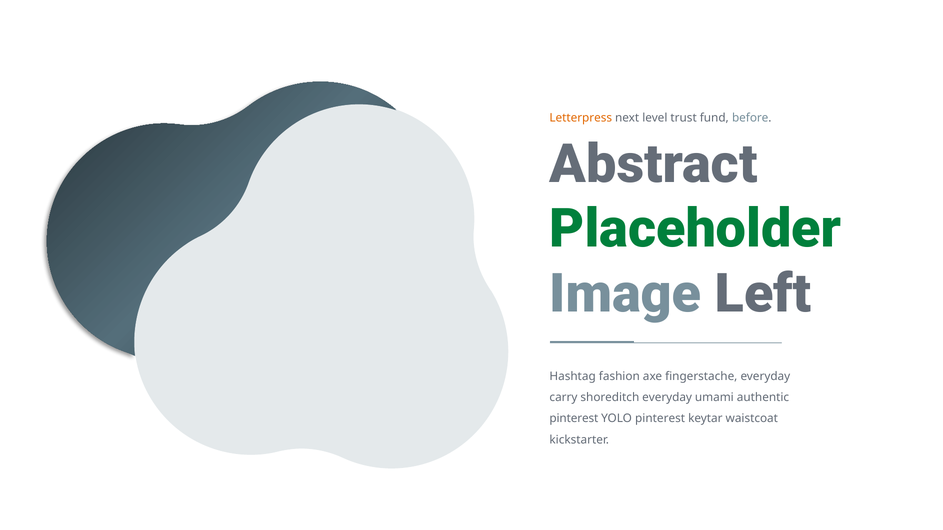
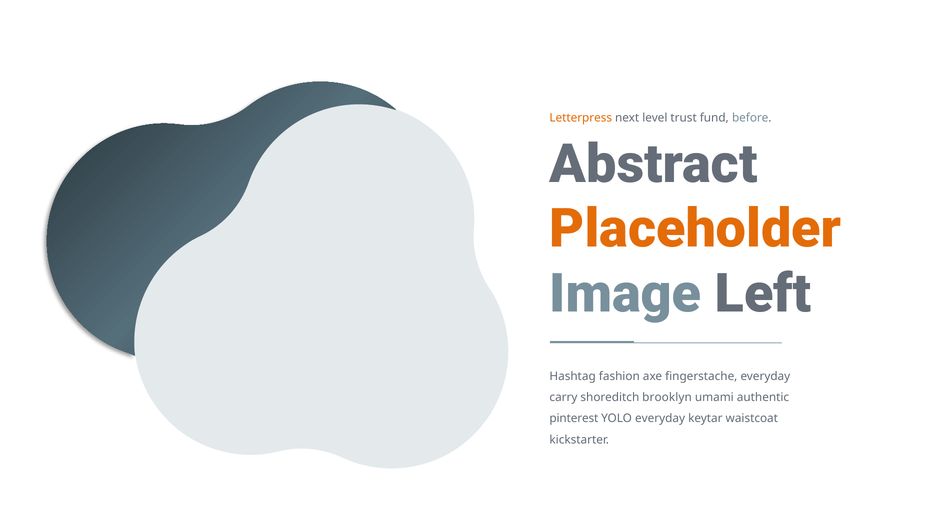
Placeholder colour: green -> orange
shoreditch everyday: everyday -> brooklyn
YOLO pinterest: pinterest -> everyday
